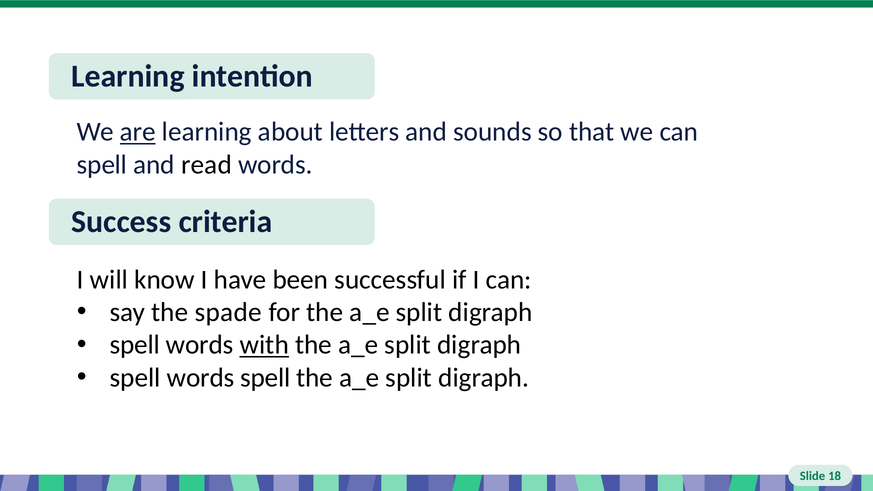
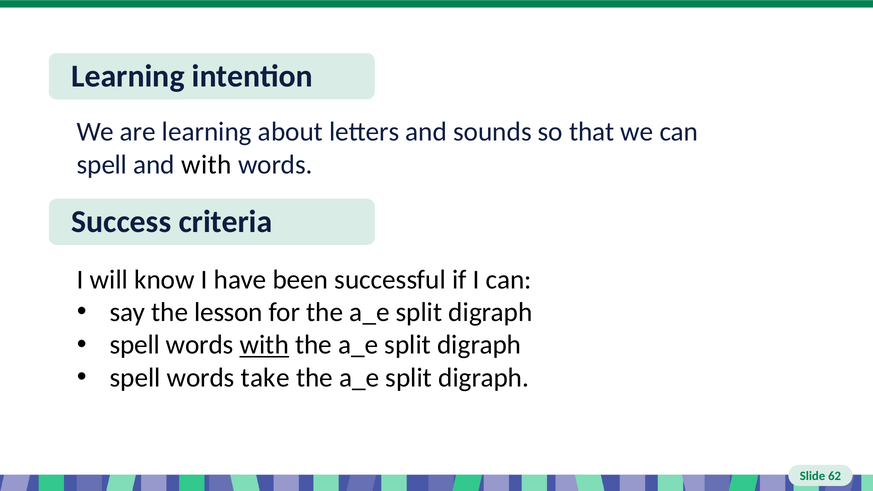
are underline: present -> none
and read: read -> with
spade: spade -> lesson
words spell: spell -> take
18: 18 -> 62
